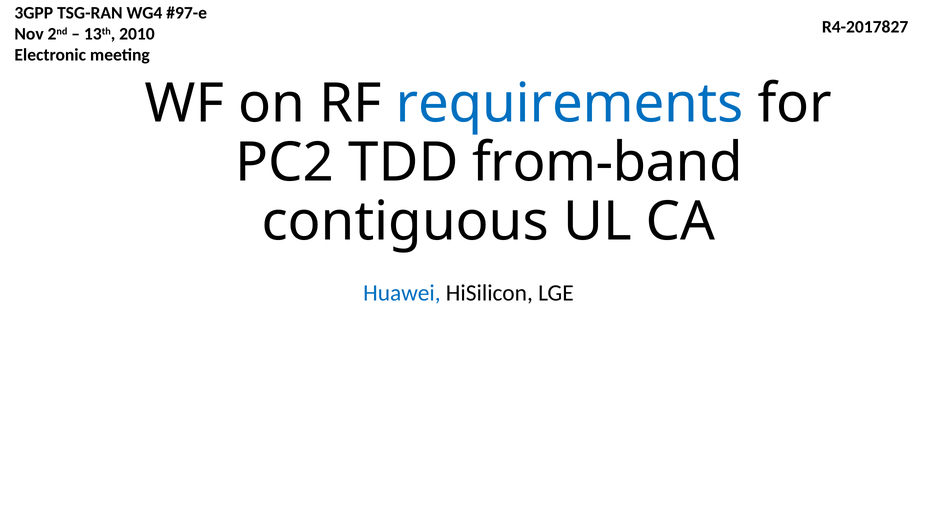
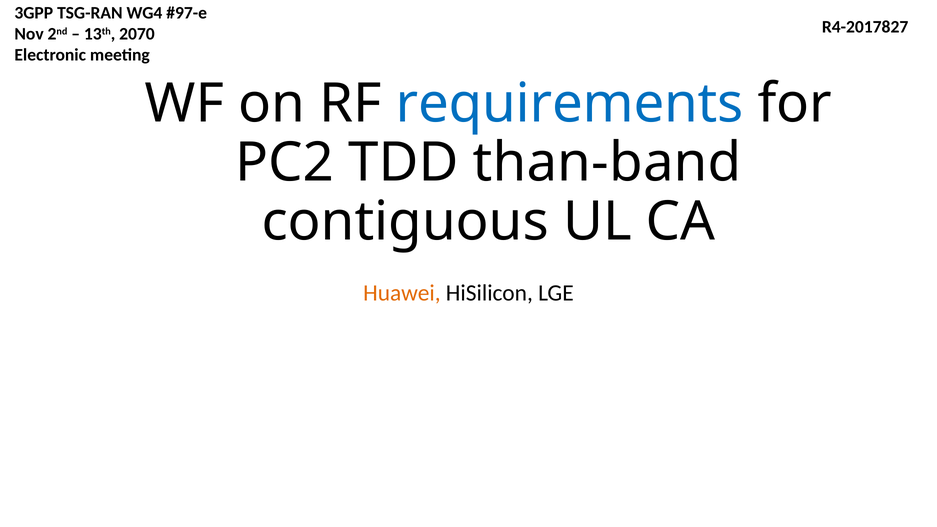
2010: 2010 -> 2070
from-band: from-band -> than-band
Huawei colour: blue -> orange
